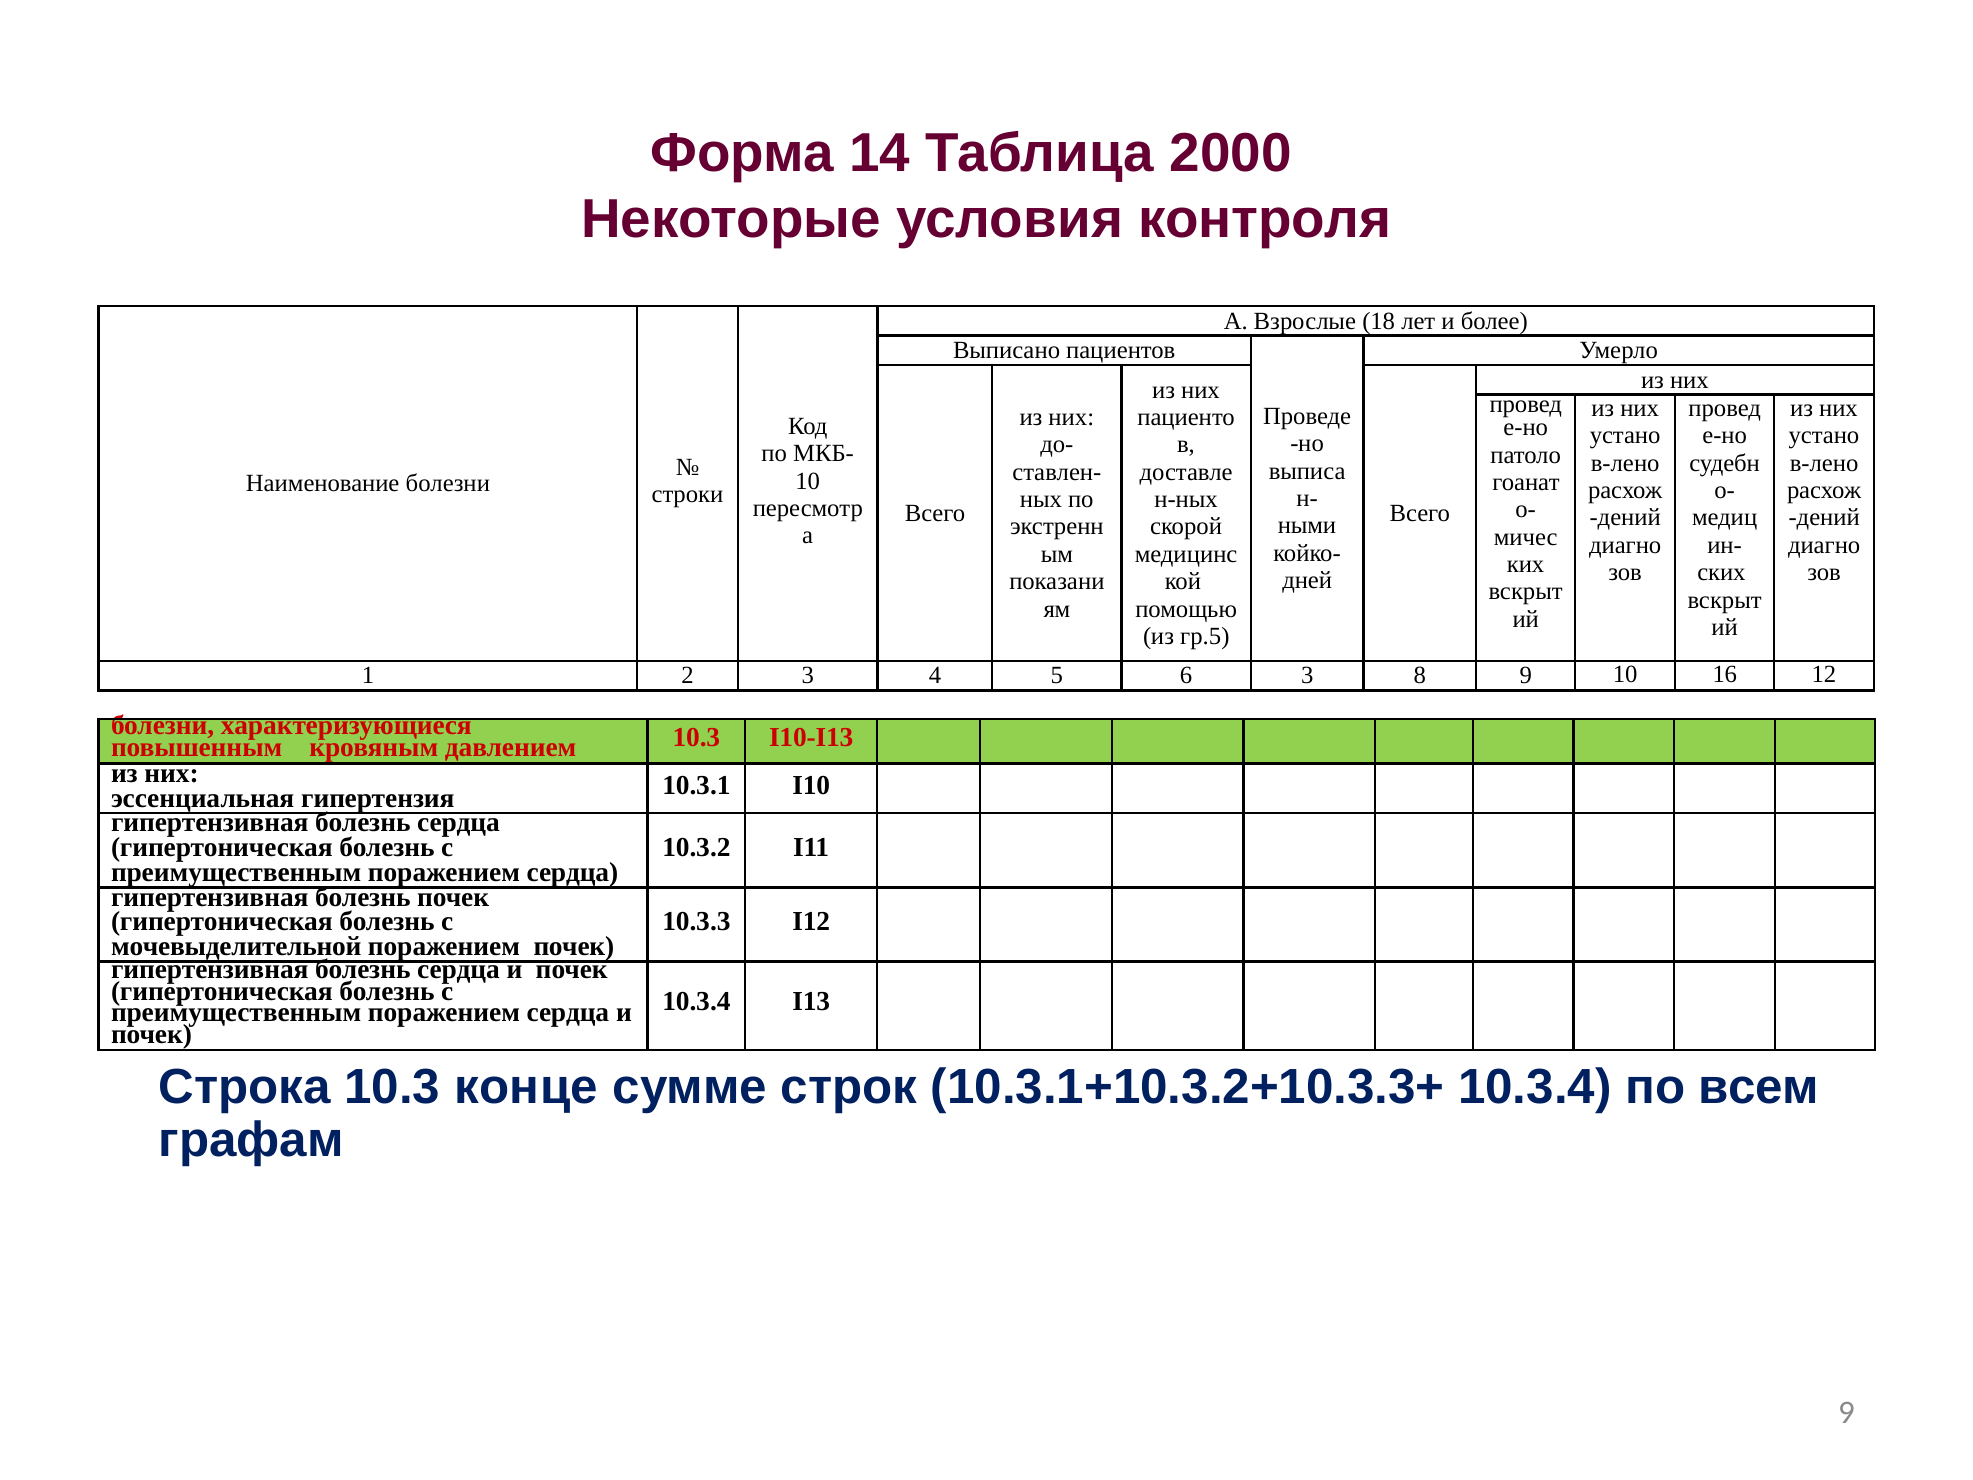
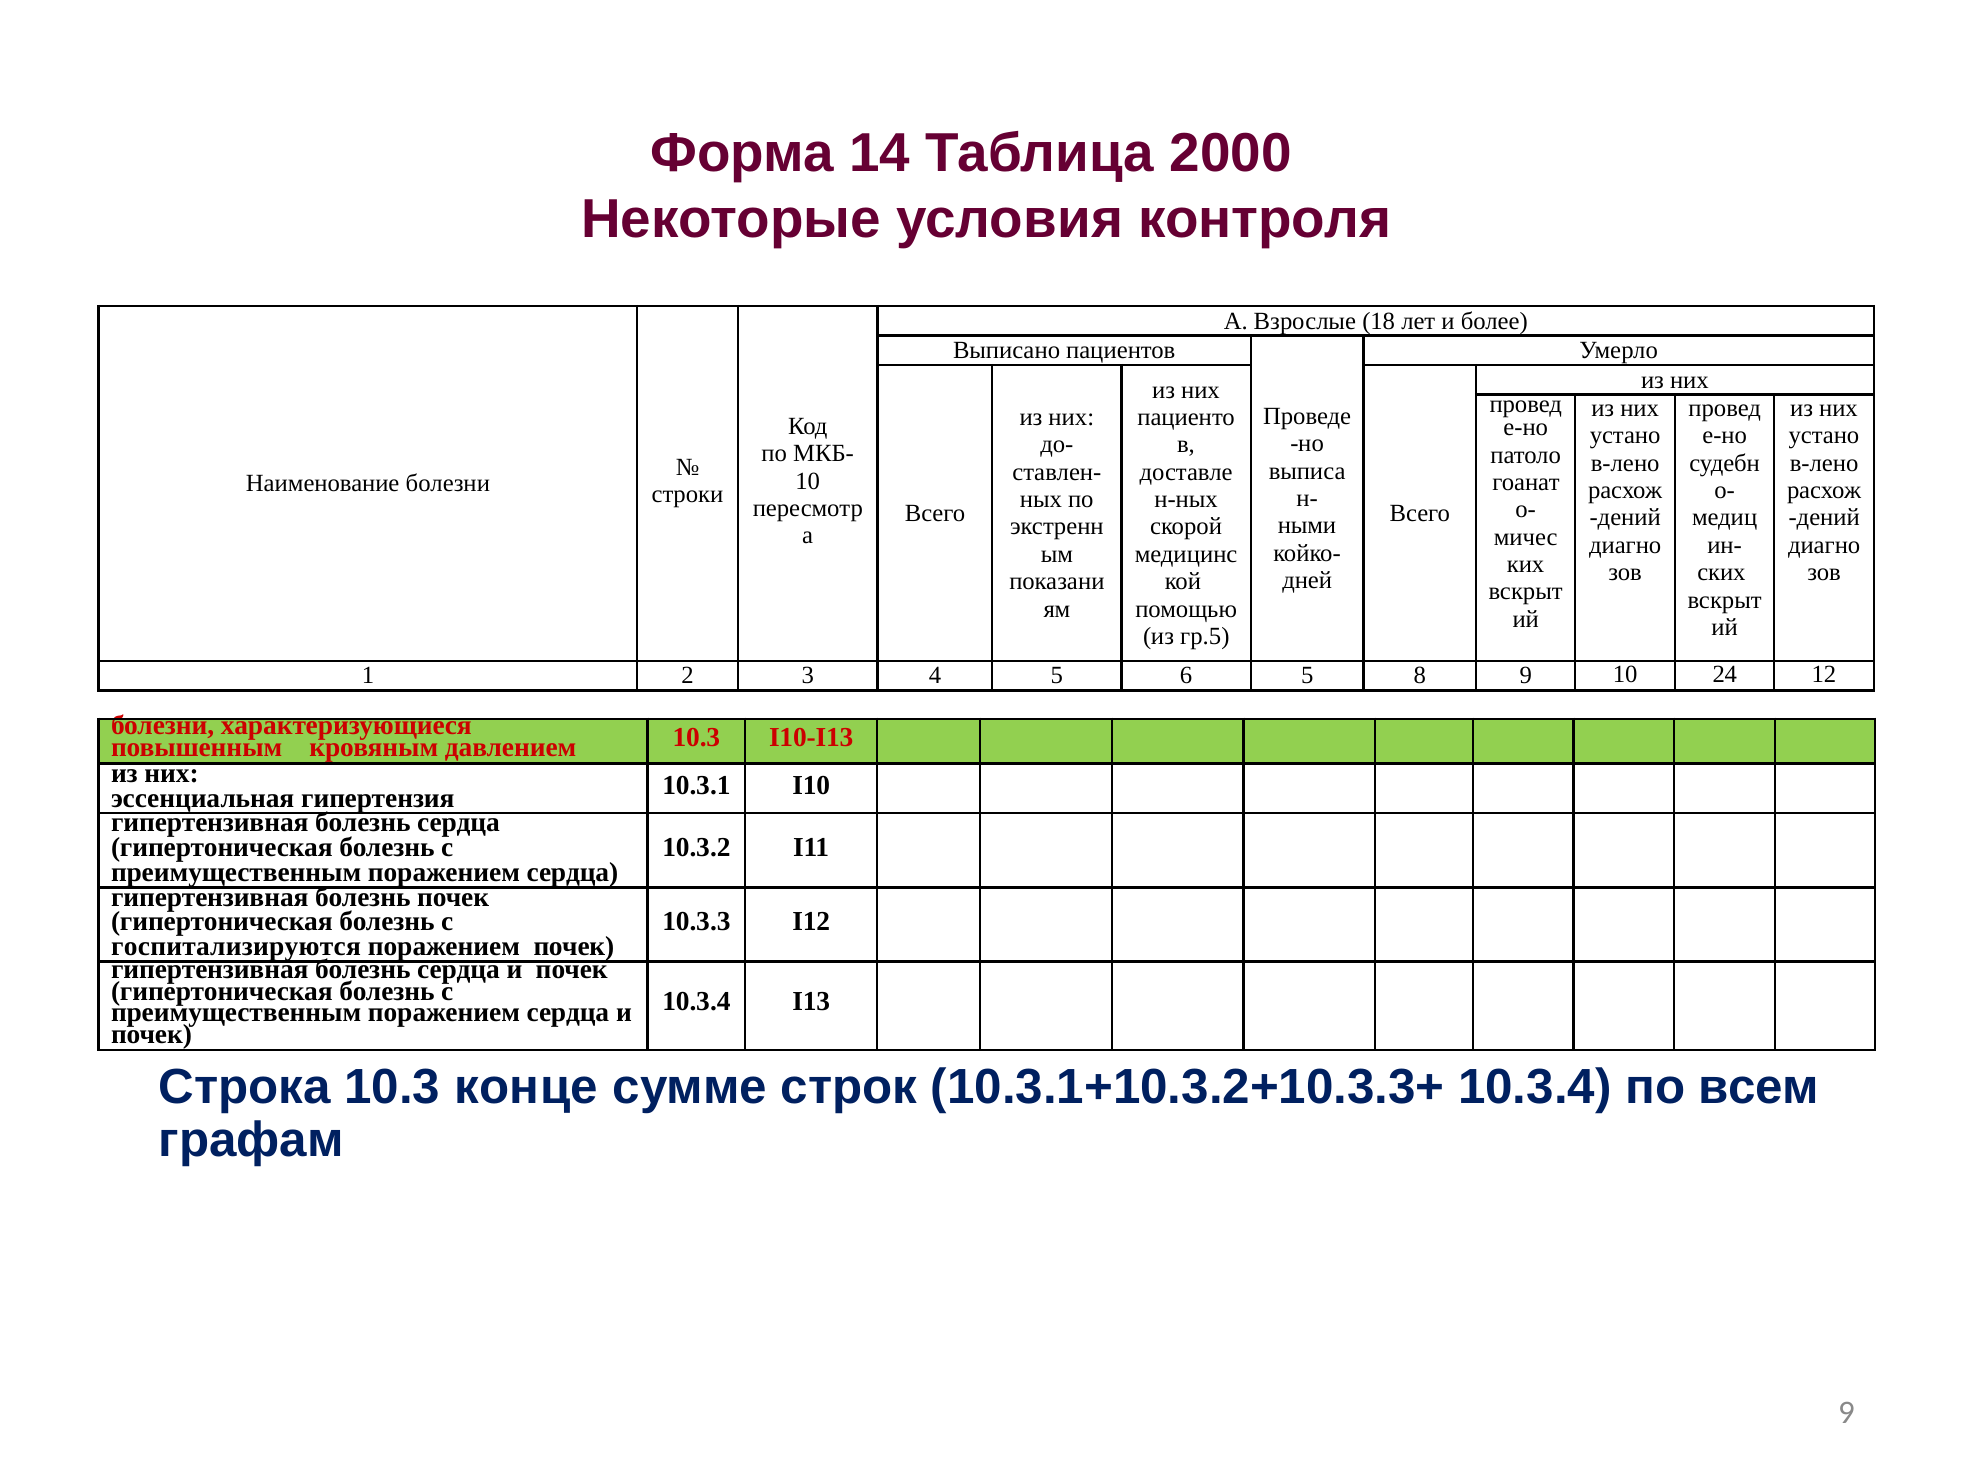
6 3: 3 -> 5
16: 16 -> 24
мочевыделительной: мочевыделительной -> госпитализируются
